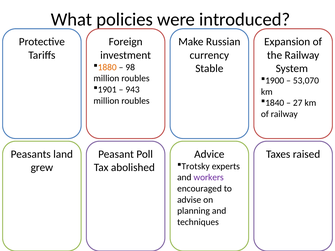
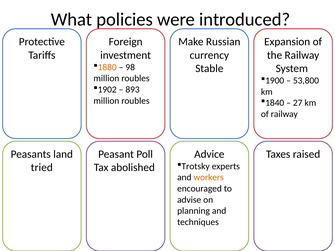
53,070: 53,070 -> 53,800
1901: 1901 -> 1902
943: 943 -> 893
grew: grew -> tried
workers colour: purple -> orange
